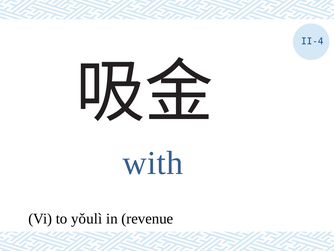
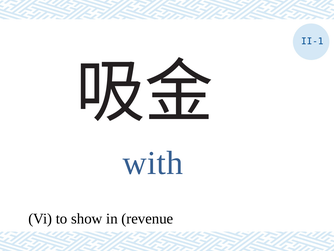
II-4: II-4 -> II-1
yǒulì: yǒulì -> show
